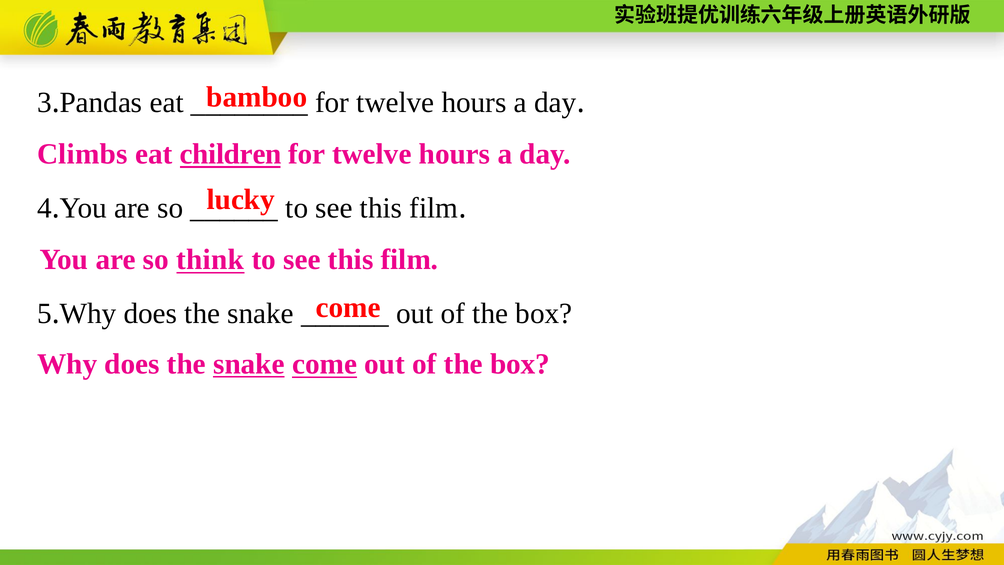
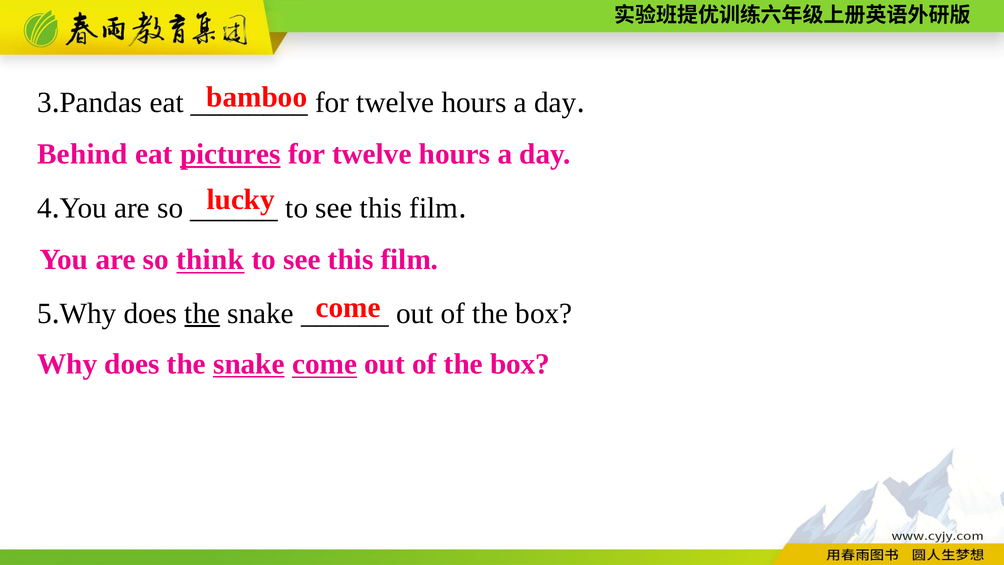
Climbs: Climbs -> Behind
children: children -> pictures
the at (202, 313) underline: none -> present
